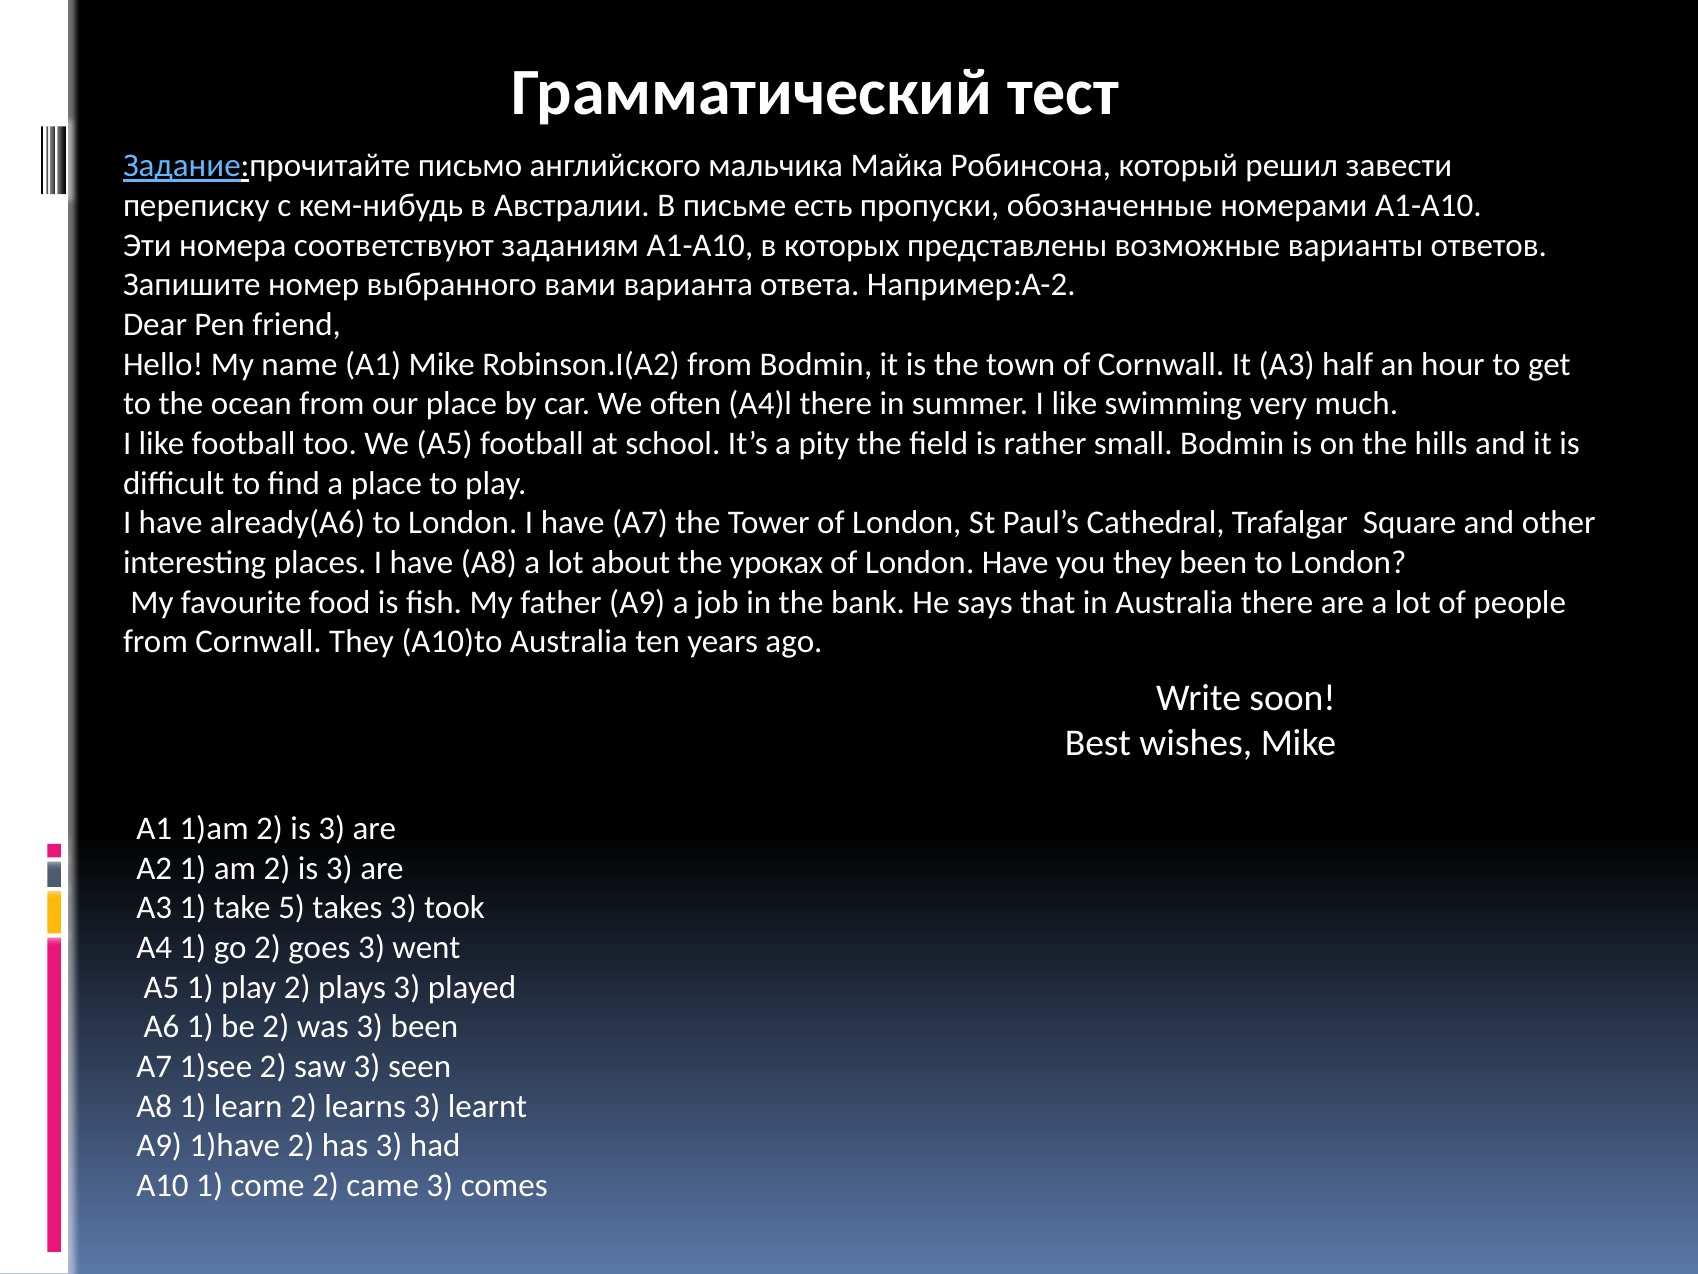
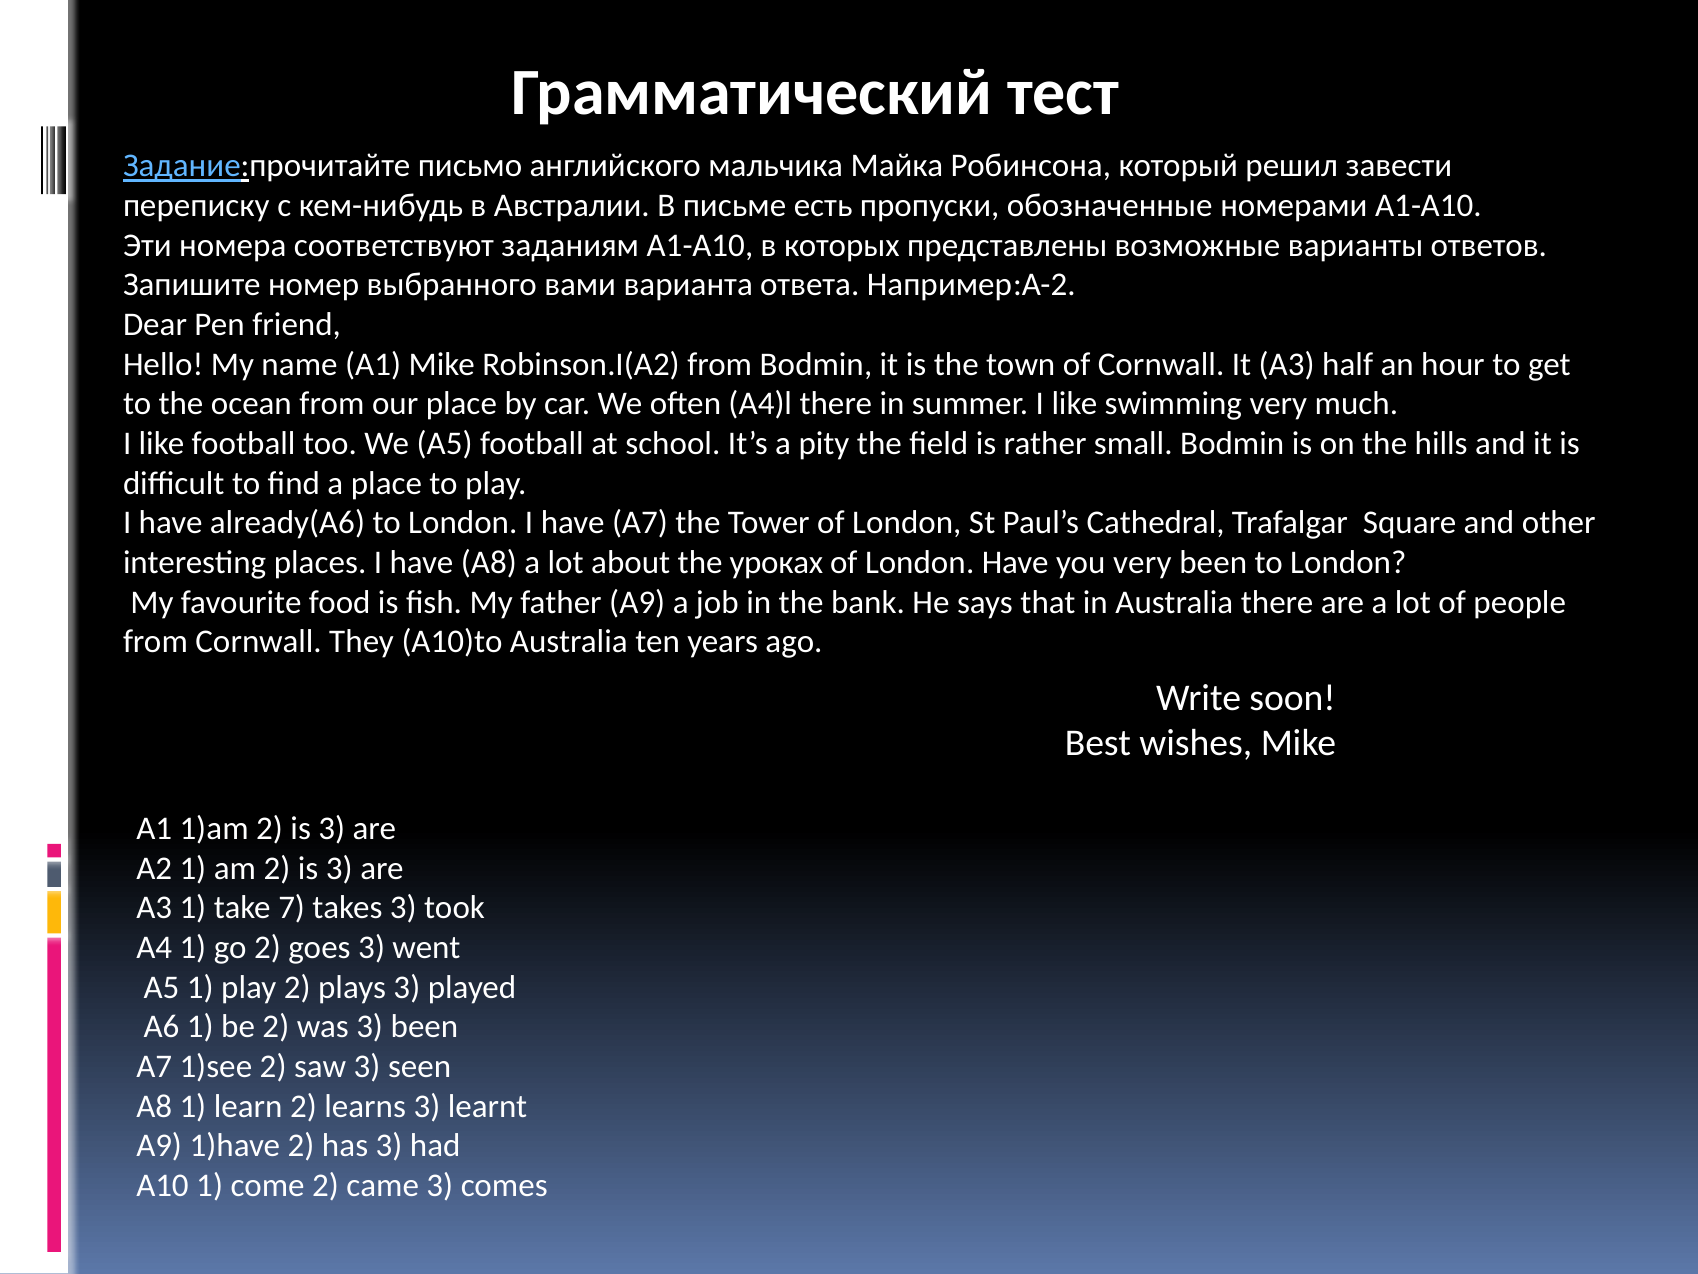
you they: they -> very
5: 5 -> 7
